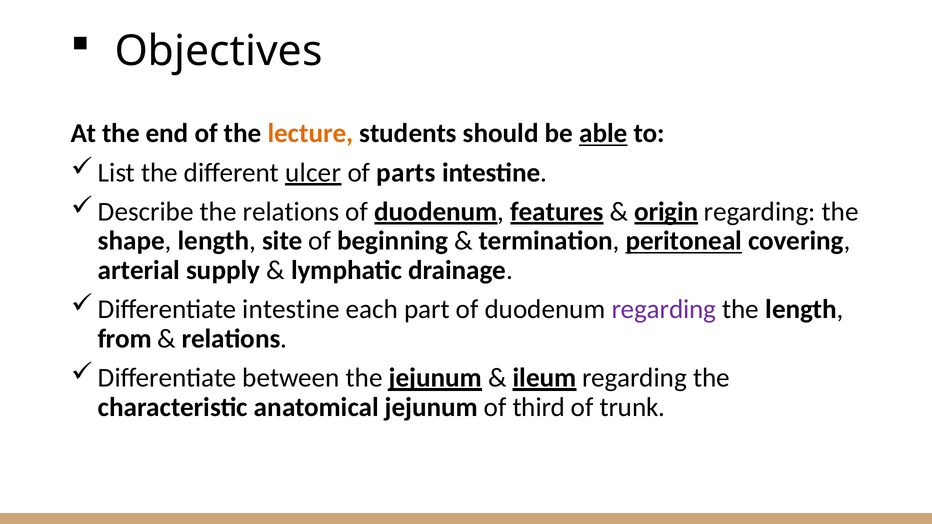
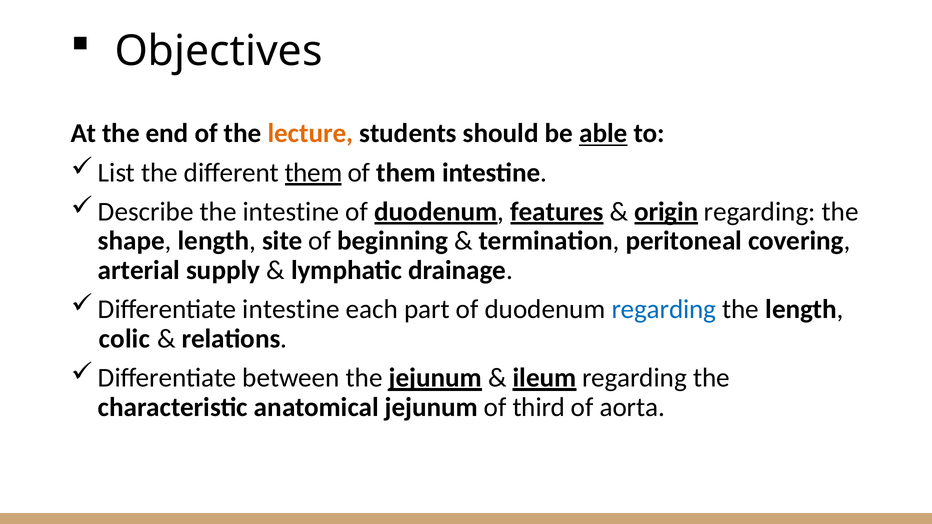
different ulcer: ulcer -> them
of parts: parts -> them
the relations: relations -> intestine
peritoneal underline: present -> none
regarding at (664, 310) colour: purple -> blue
from: from -> colic
trunk: trunk -> aorta
